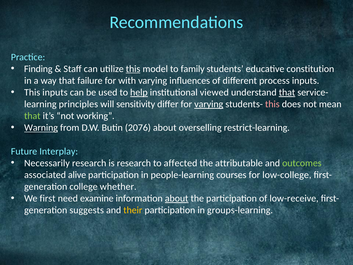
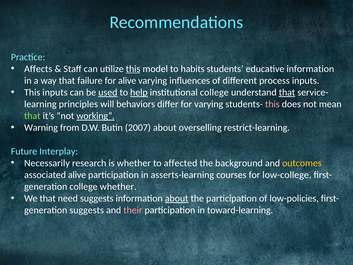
Finding: Finding -> Affects
family: family -> habits
educative constitution: constitution -> information
for with: with -> alive
used underline: none -> present
institutional viewed: viewed -> college
sensitivity: sensitivity -> behaviors
varying at (209, 104) underline: present -> none
working underline: none -> present
Warning underline: present -> none
2076: 2076 -> 2007
is research: research -> whether
attributable: attributable -> background
outcomes colour: light green -> yellow
people-learning: people-learning -> asserts-learning
We first: first -> that
need examine: examine -> suggests
low-receive: low-receive -> low-policies
their colour: yellow -> pink
groups-learning: groups-learning -> toward-learning
